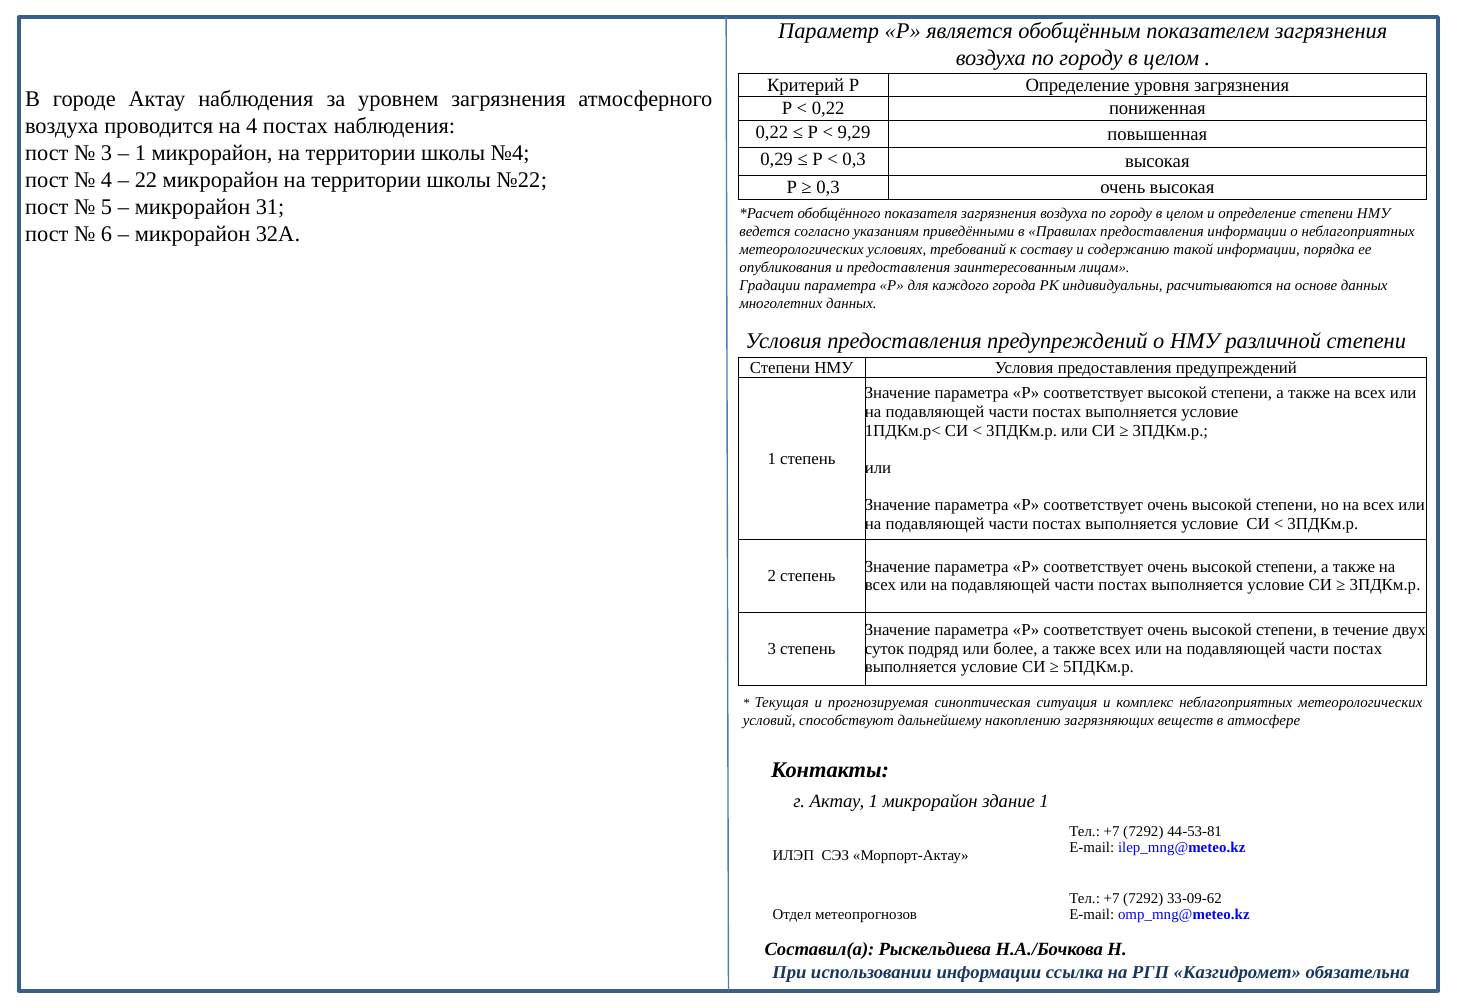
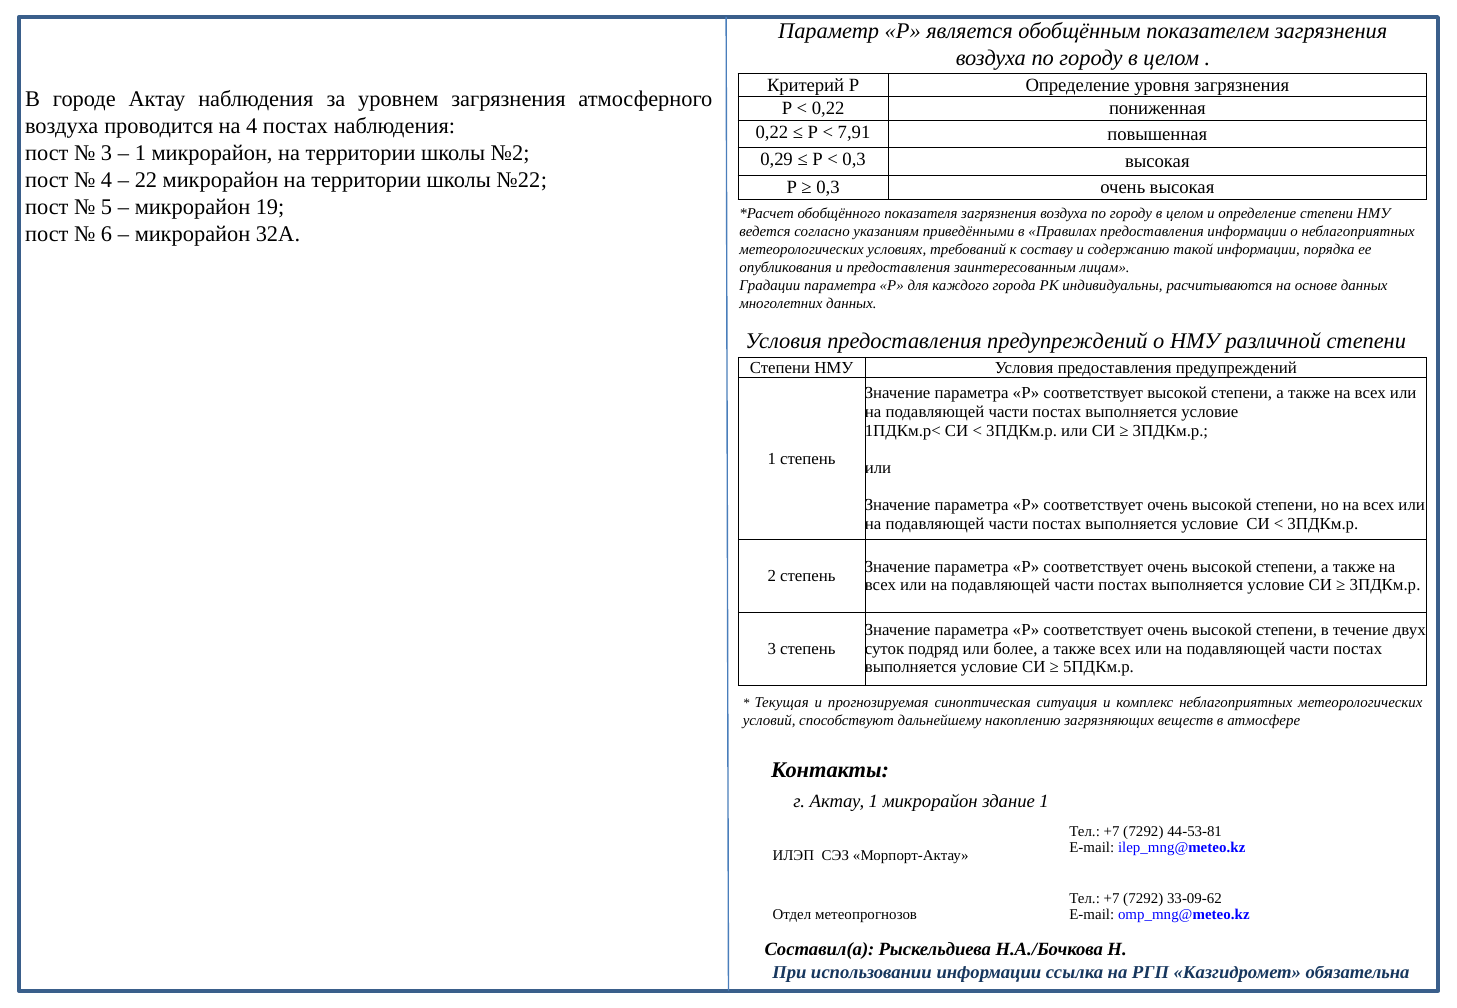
9,29: 9,29 -> 7,91
№4: №4 -> №2
31: 31 -> 19
